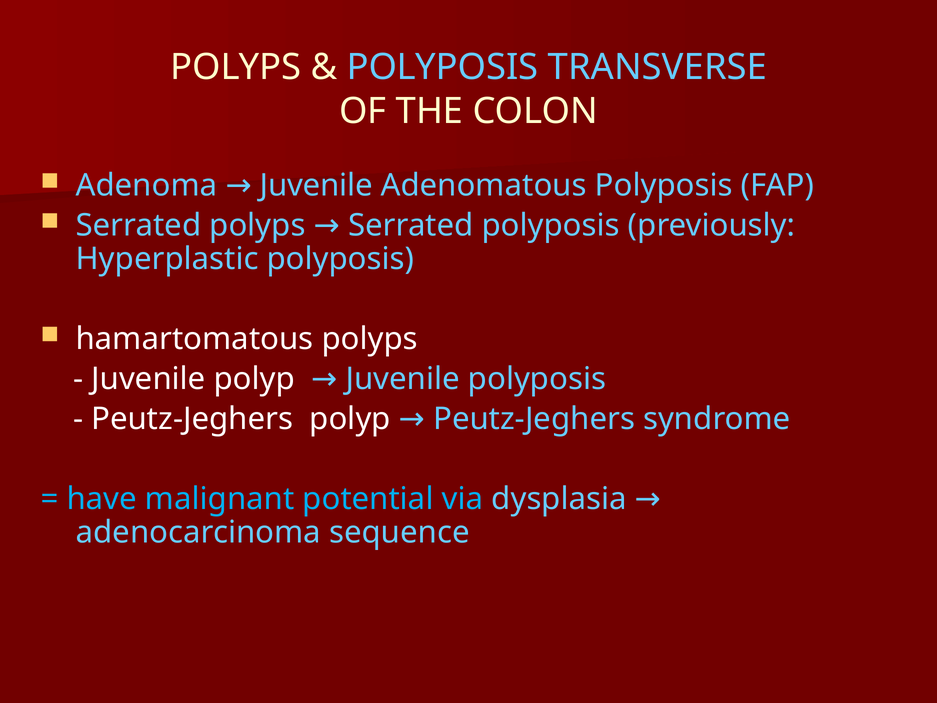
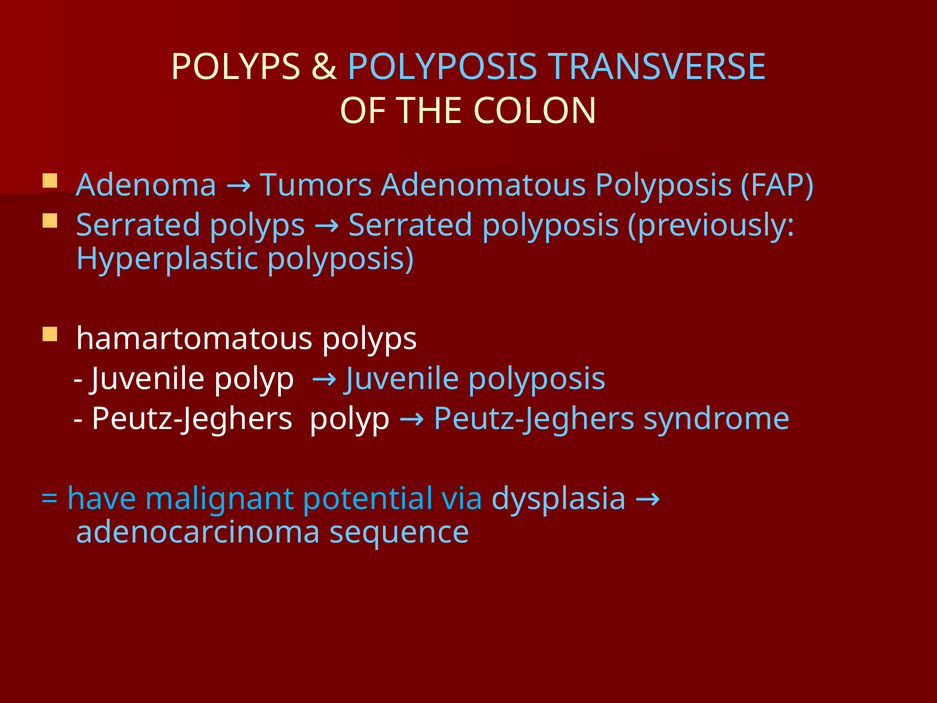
Adenoma Juvenile: Juvenile -> Tumors
